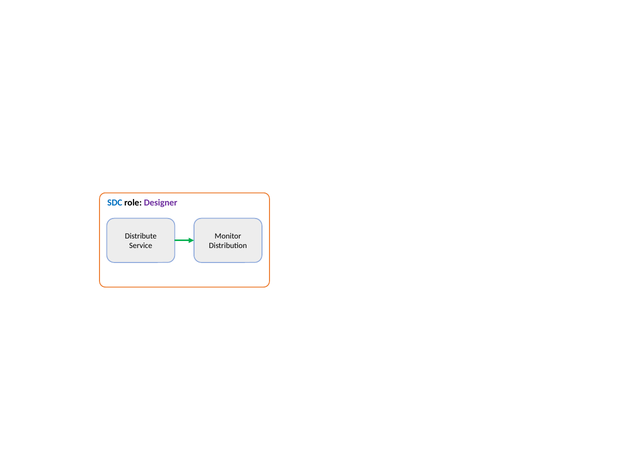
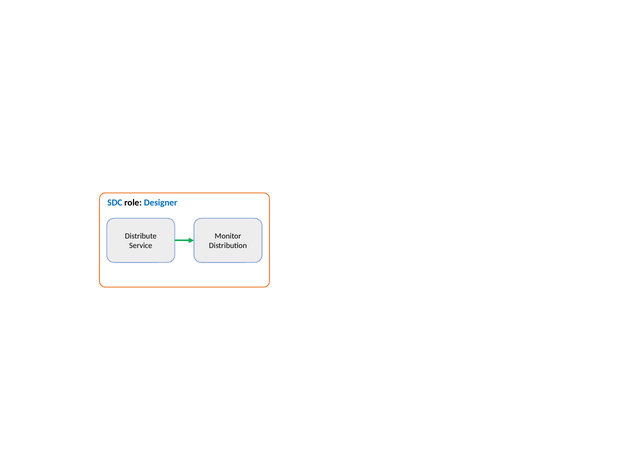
Designer colour: purple -> blue
